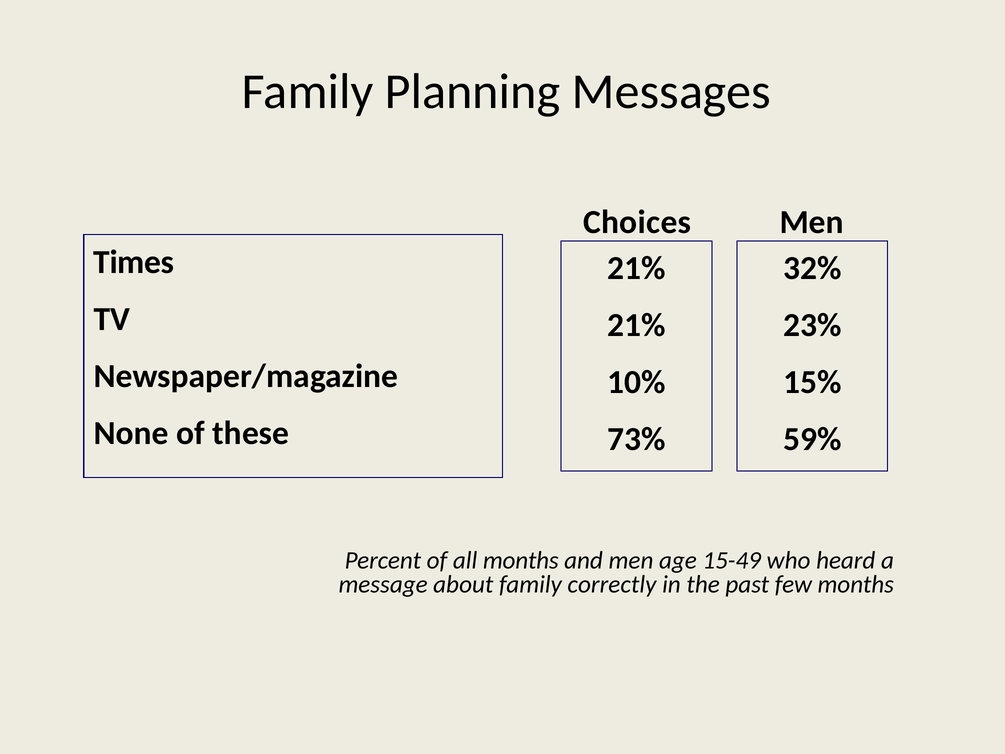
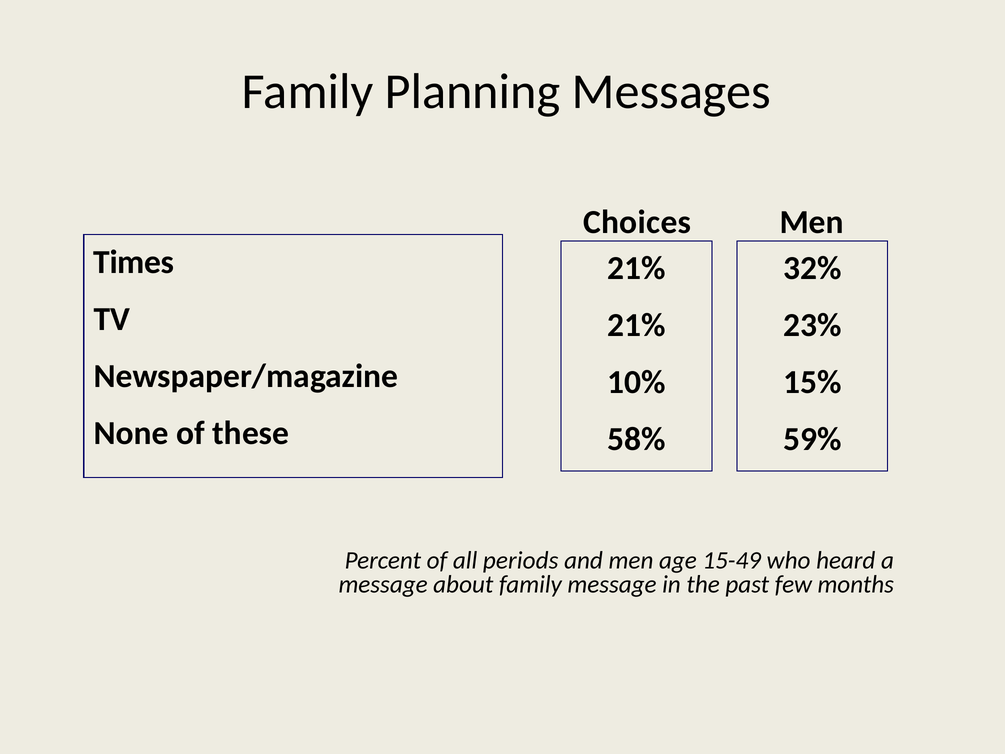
73%: 73% -> 58%
all months: months -> periods
family correctly: correctly -> message
